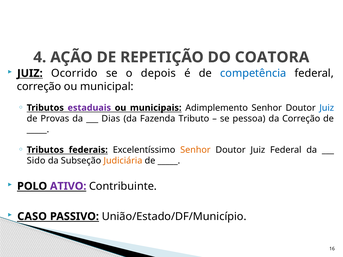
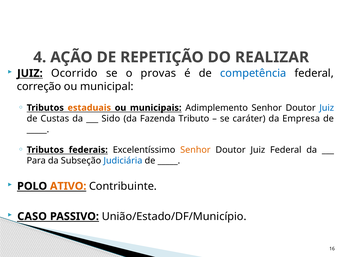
COATORA: COATORA -> REALIZAR
depois: depois -> provas
estaduais colour: purple -> orange
Provas: Provas -> Custas
Dias: Dias -> Sido
pessoa: pessoa -> caráter
da Correção: Correção -> Empresa
Sido: Sido -> Para
Judiciária colour: orange -> blue
ATIVO colour: purple -> orange
